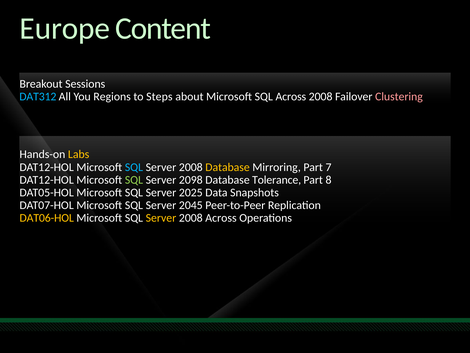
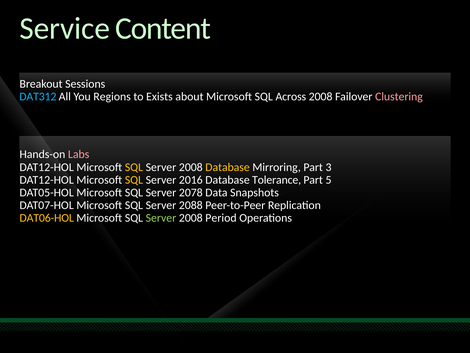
Europe: Europe -> Service
Steps: Steps -> Exists
Labs colour: yellow -> pink
SQL at (134, 167) colour: light blue -> yellow
7: 7 -> 3
SQL at (134, 180) colour: light green -> yellow
2098: 2098 -> 2016
8: 8 -> 5
2025: 2025 -> 2078
2045: 2045 -> 2088
Server at (161, 218) colour: yellow -> light green
2008 Across: Across -> Period
